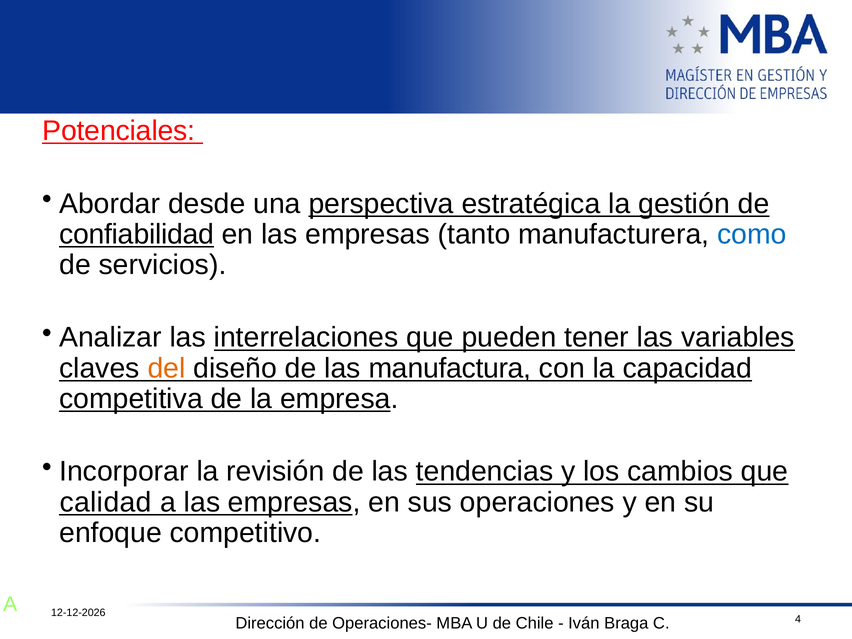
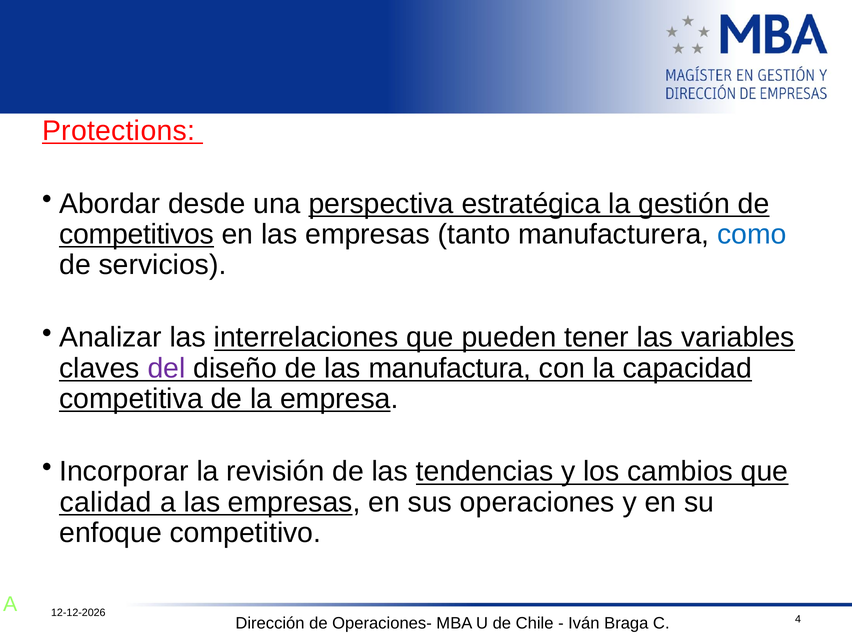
Potenciales: Potenciales -> Protections
confiabilidad: confiabilidad -> competitivos
del colour: orange -> purple
